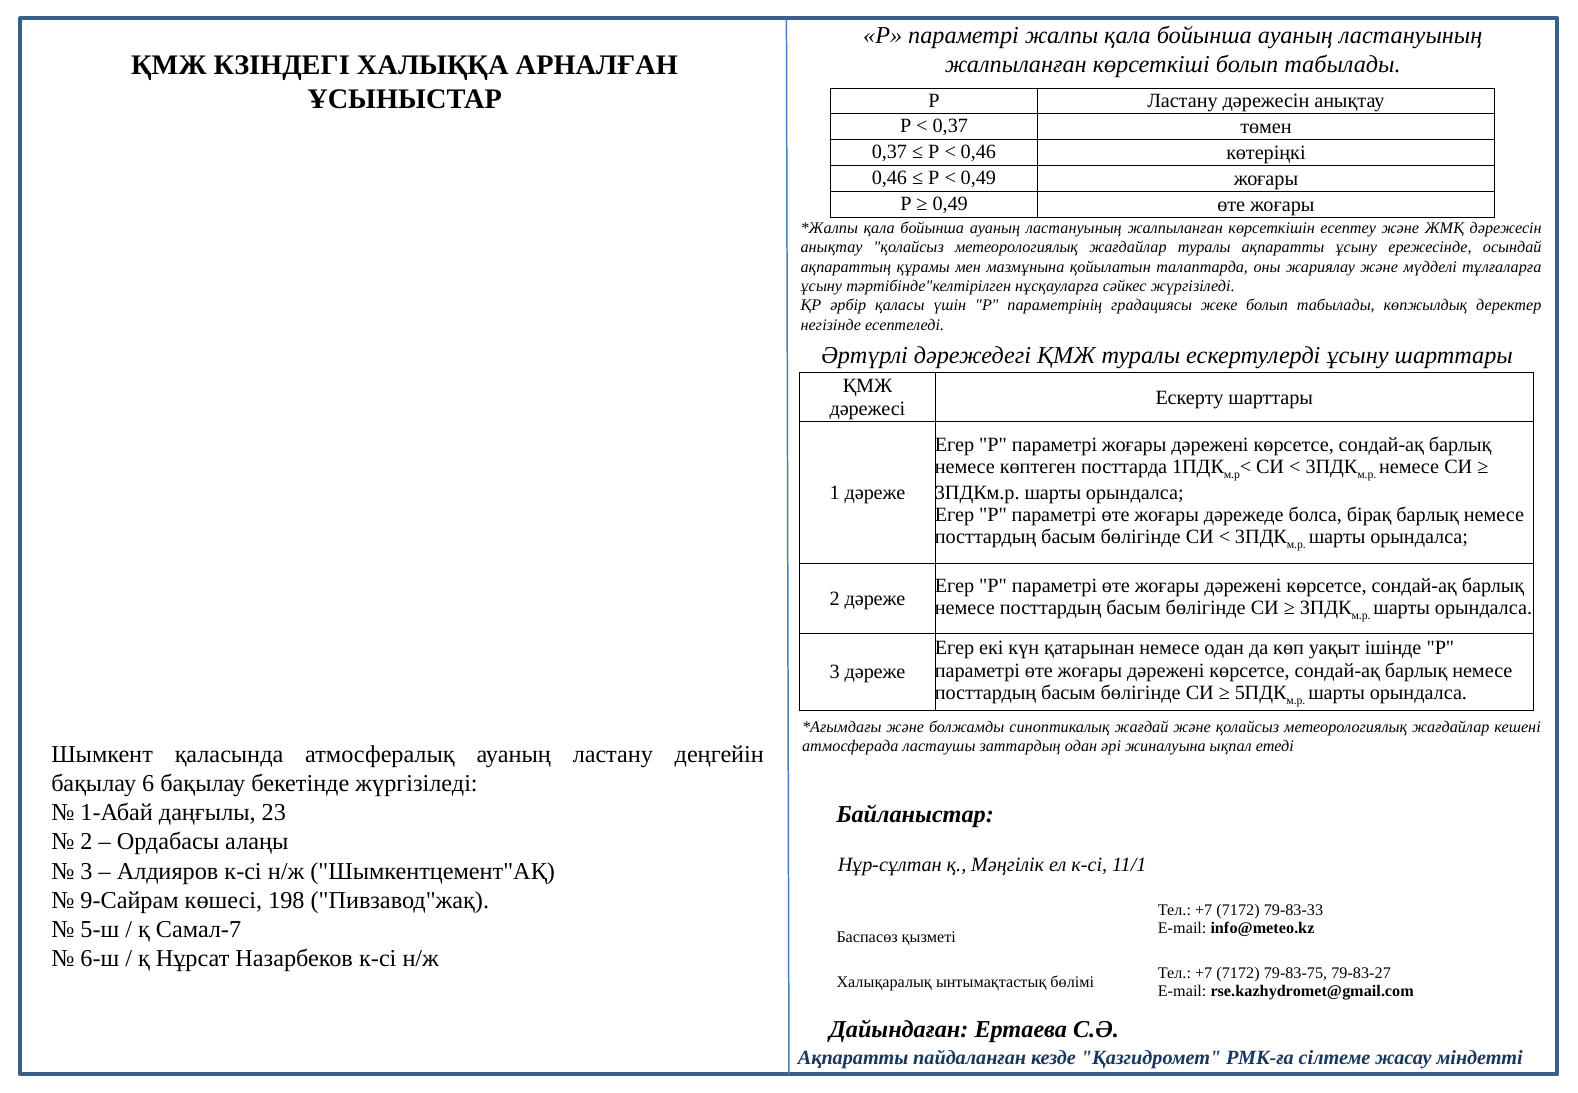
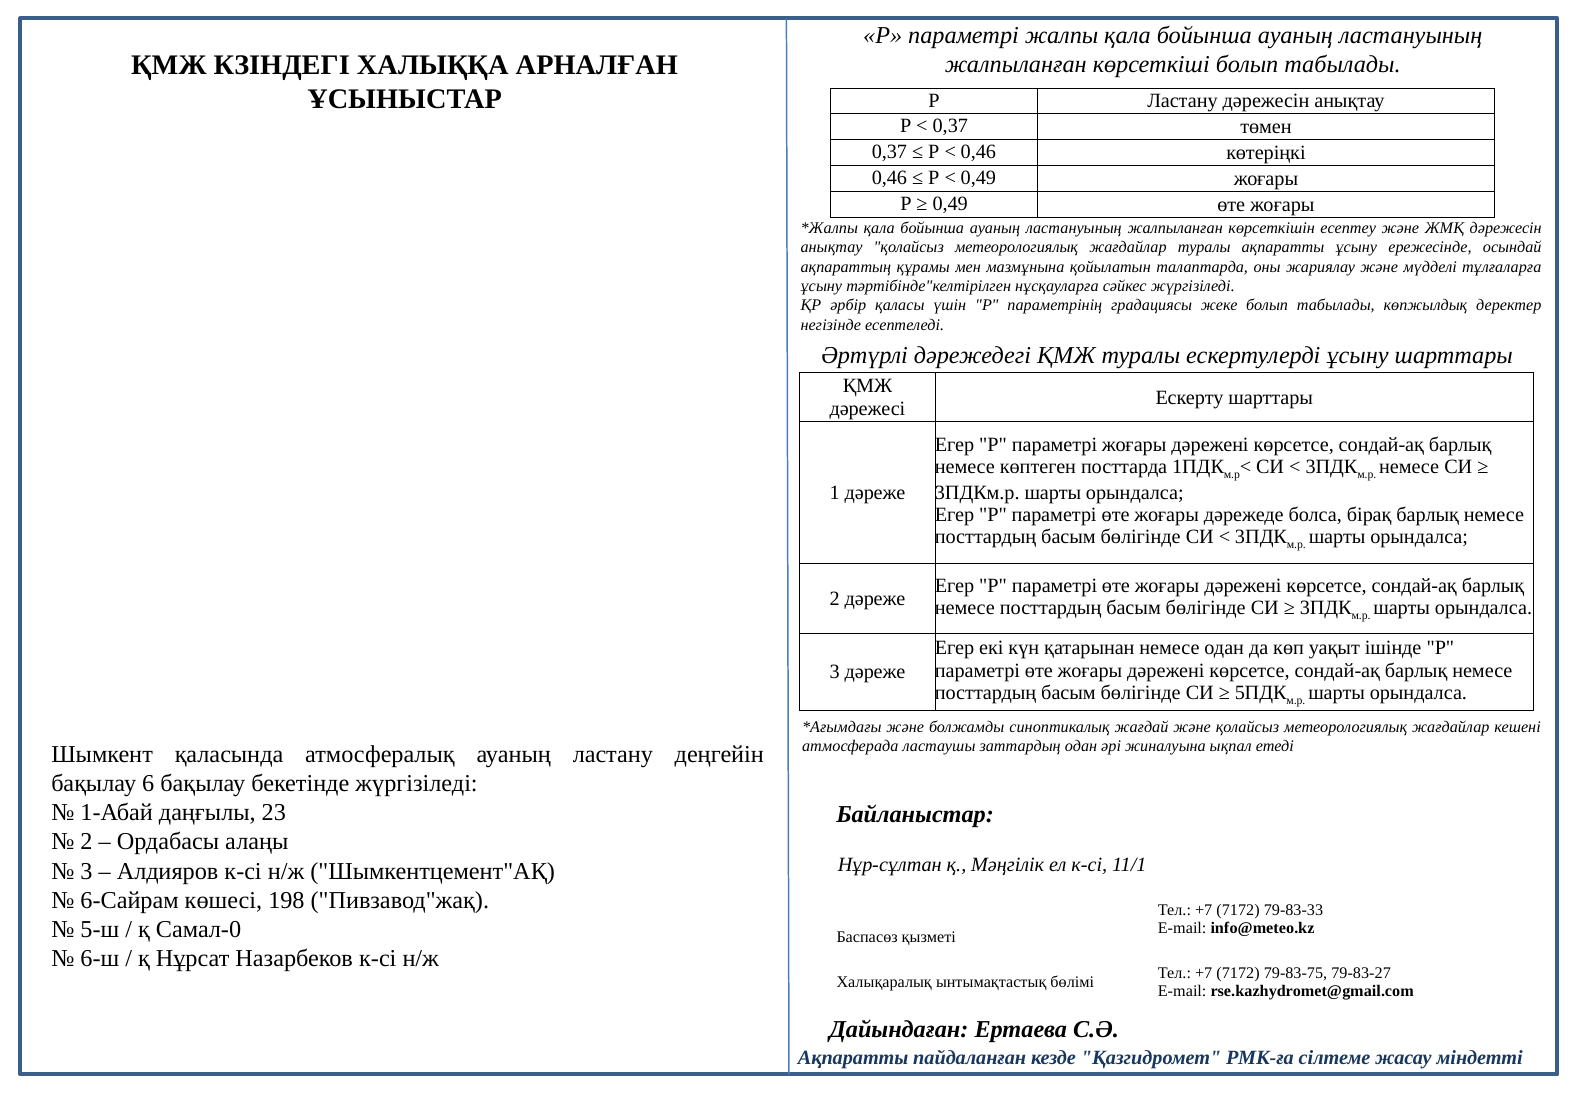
9-Сайрам: 9-Сайрам -> 6-Сайрам
Самал-7: Самал-7 -> Самал-0
